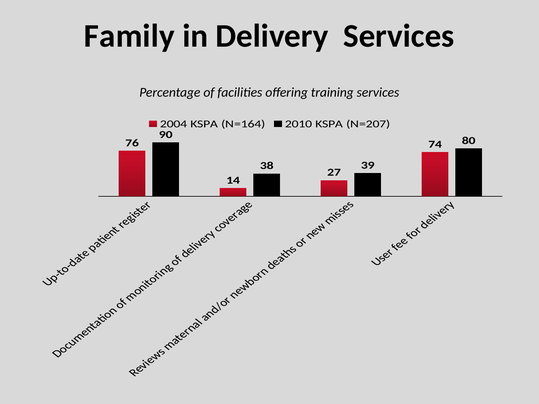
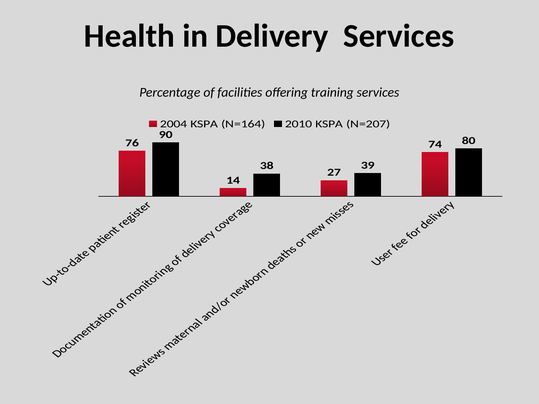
Family: Family -> Health
